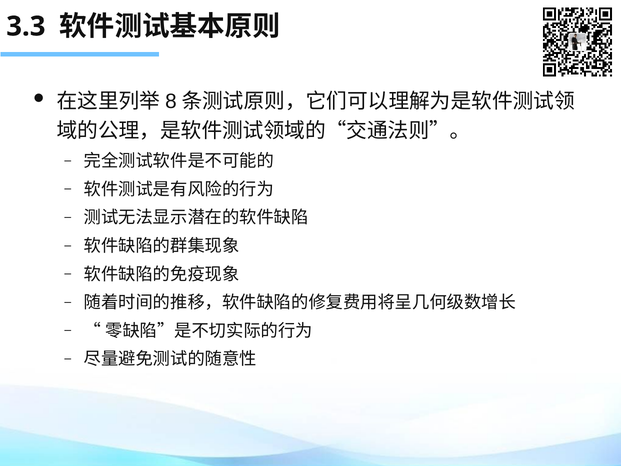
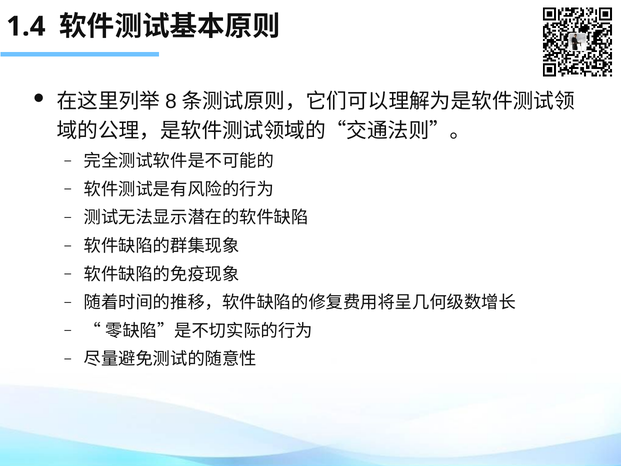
3.3: 3.3 -> 1.4
